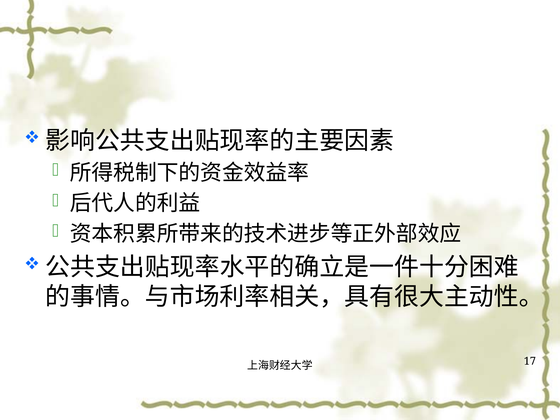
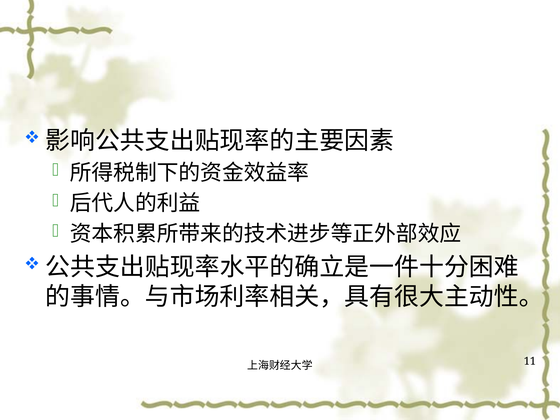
17: 17 -> 11
